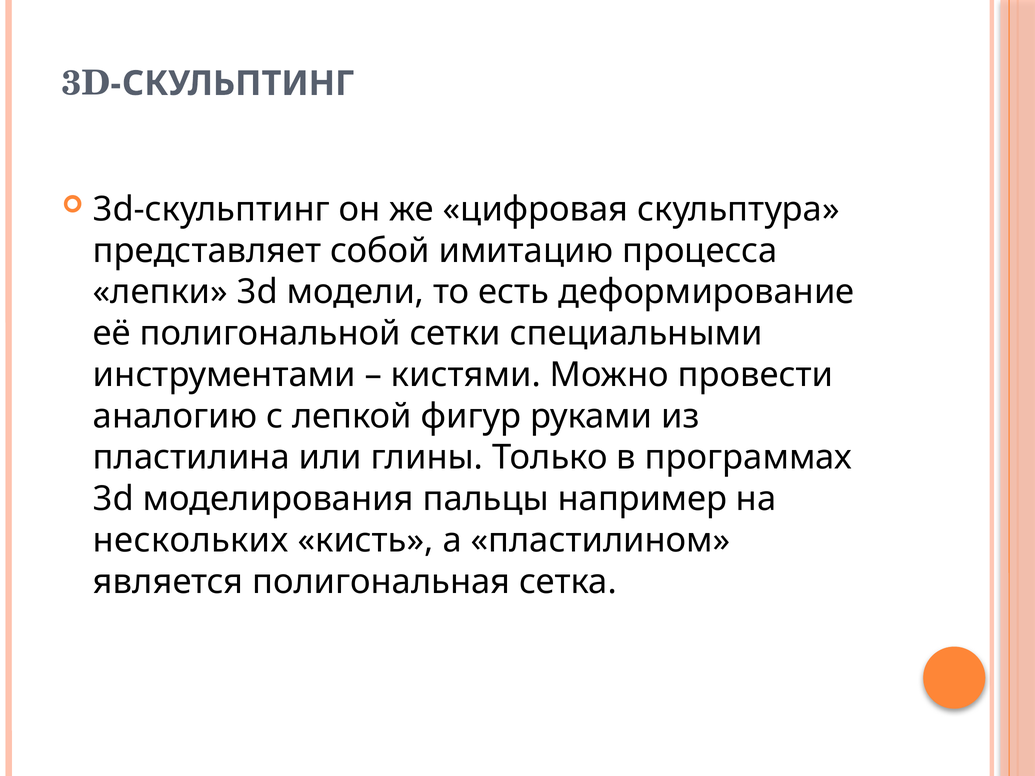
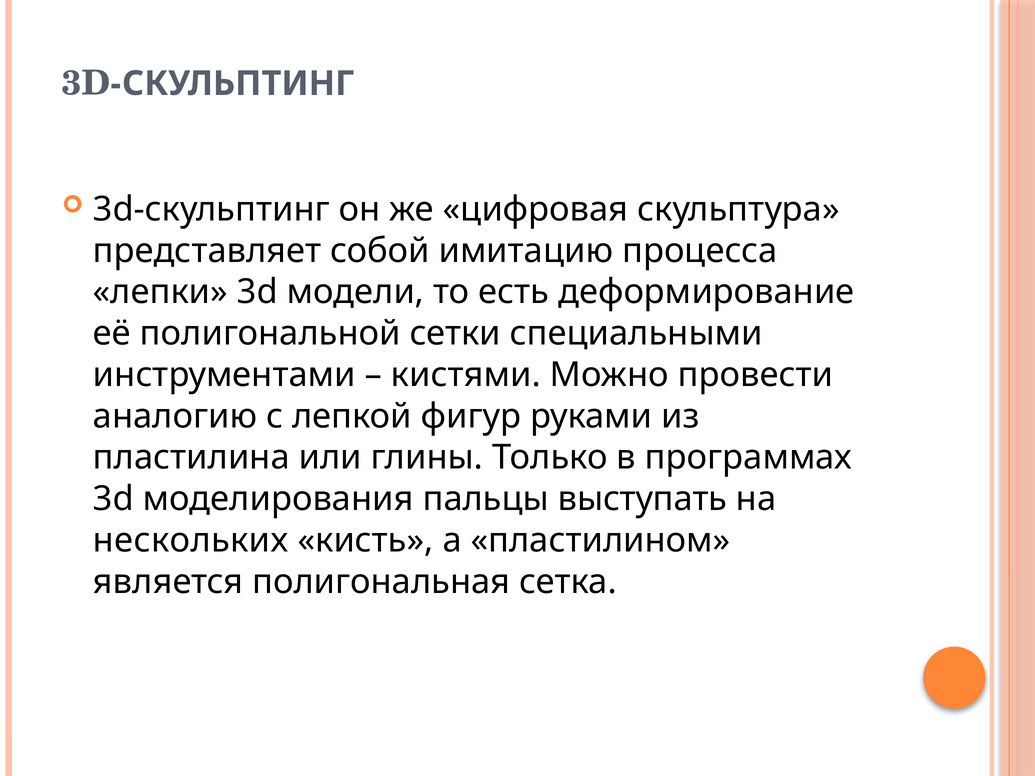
например: например -> выступать
